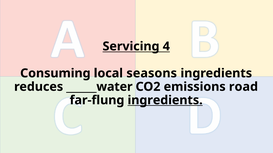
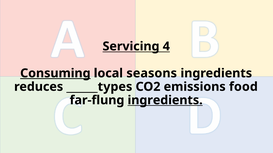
Consuming underline: none -> present
______water: ______water -> ______types
road: road -> food
